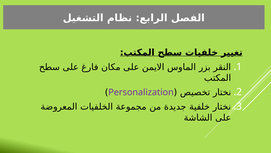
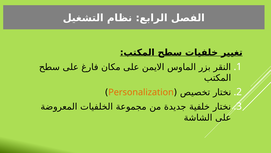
Personalization colour: purple -> orange
